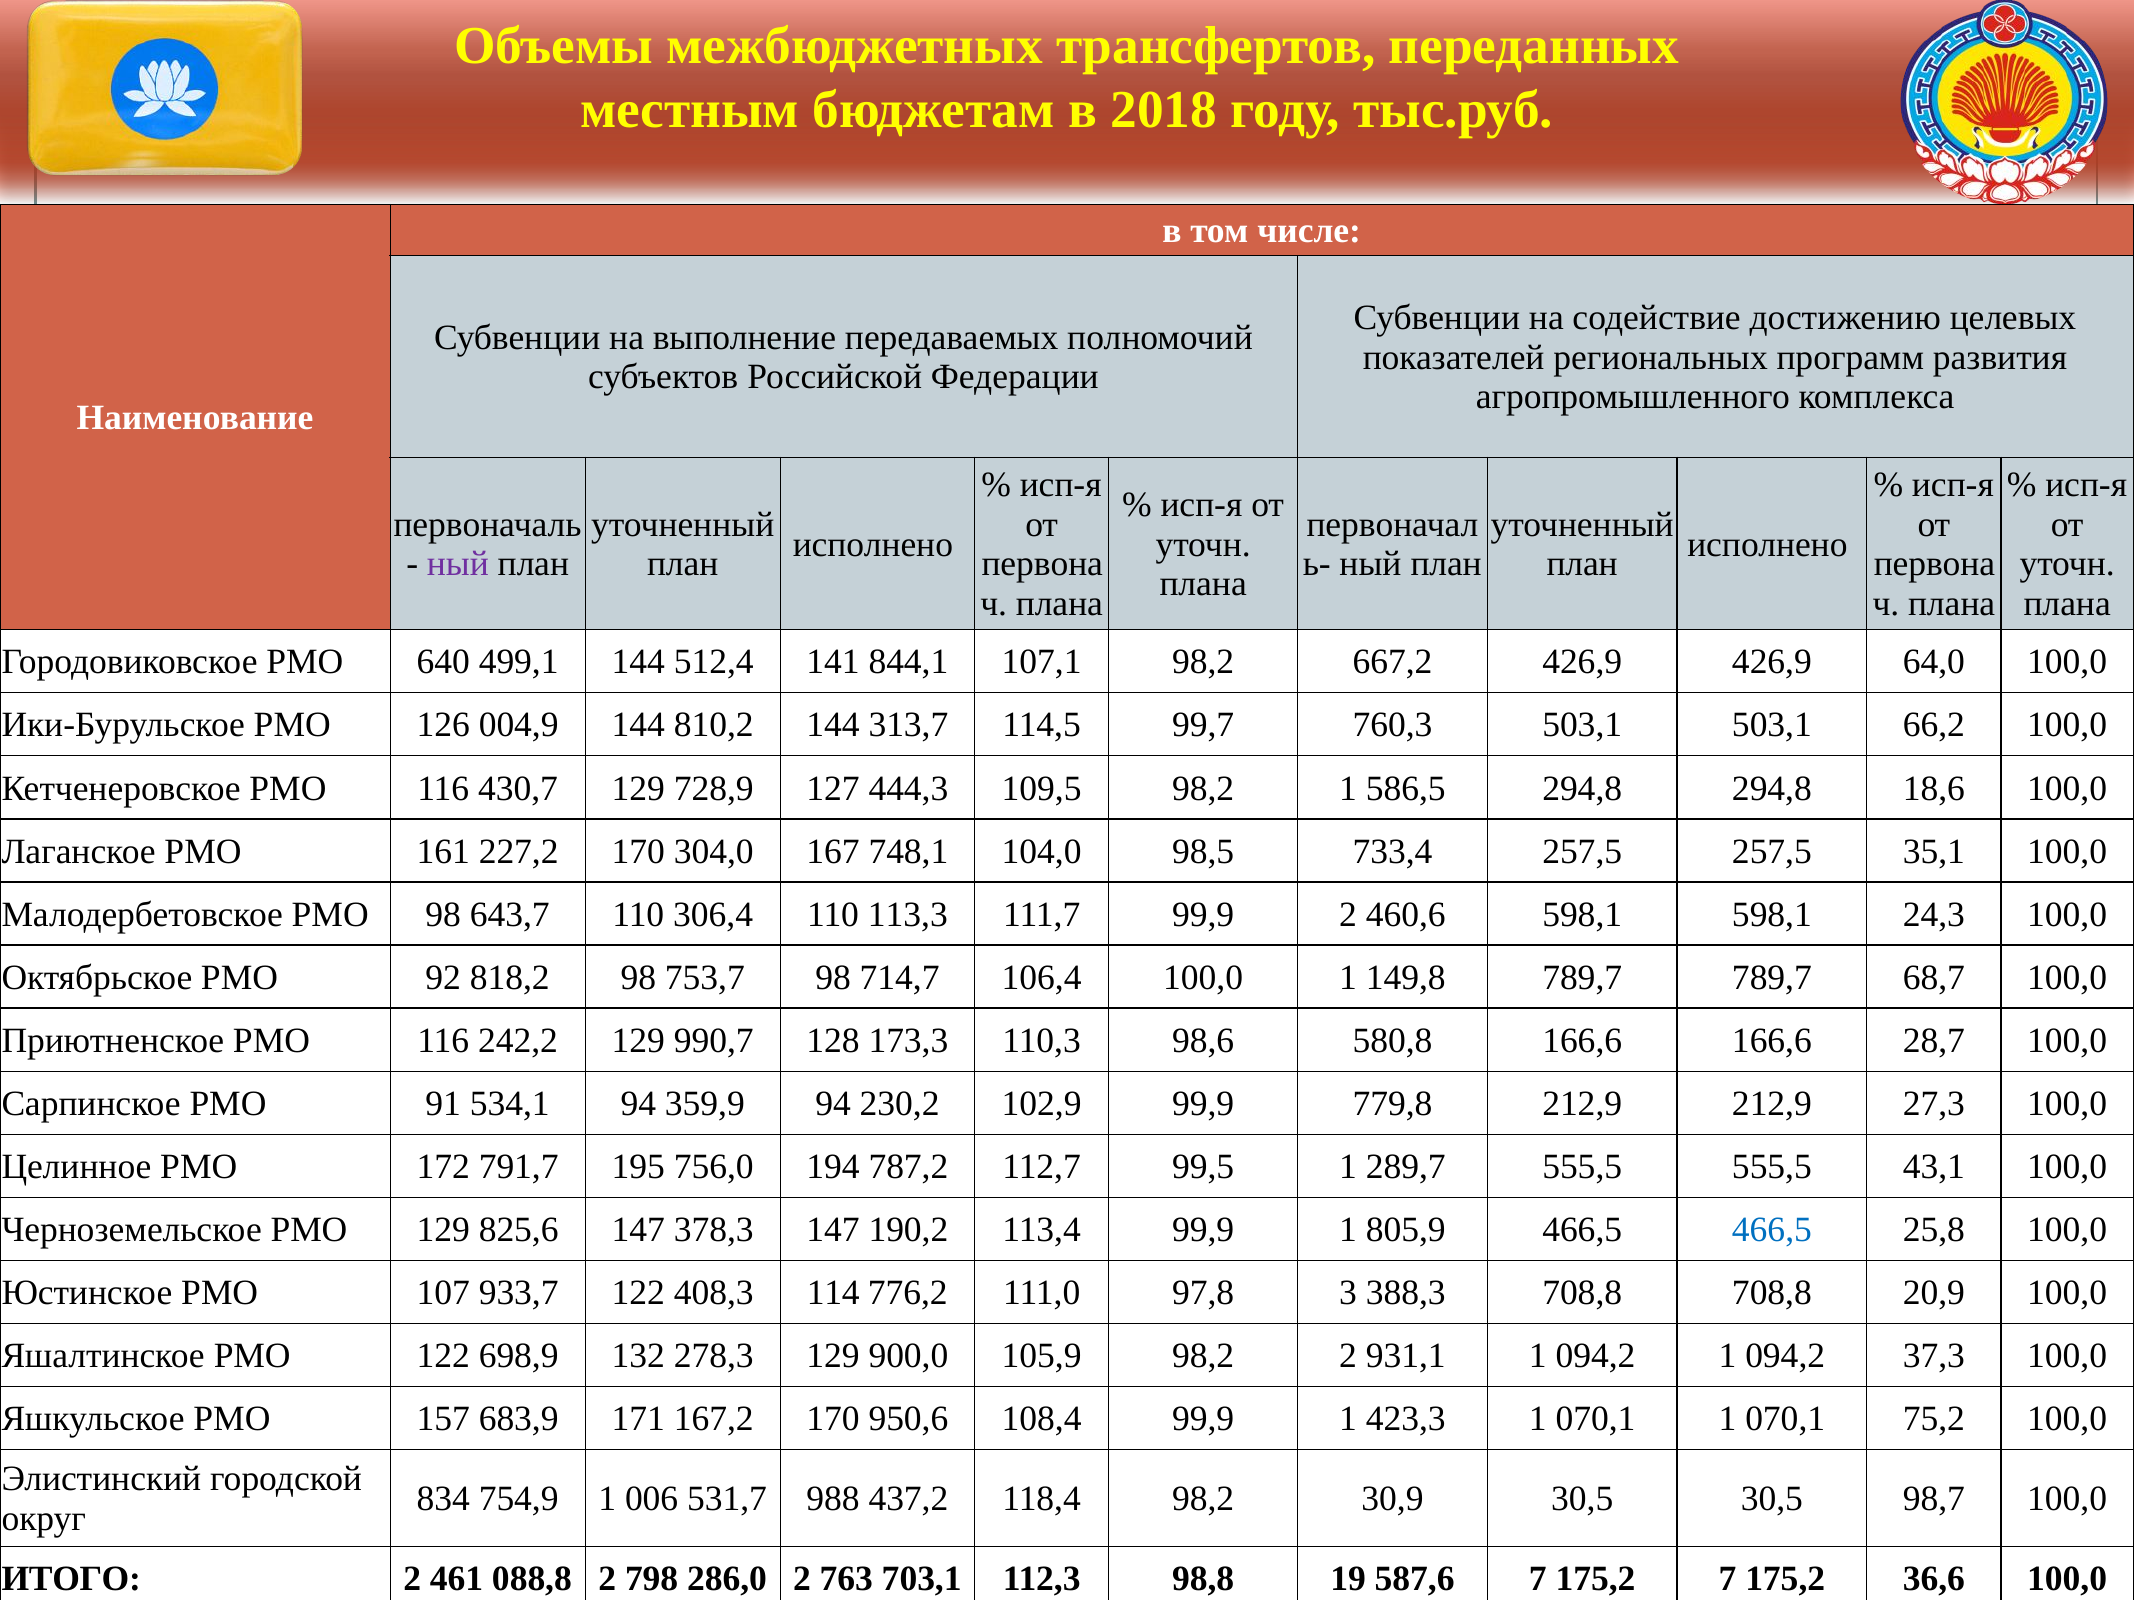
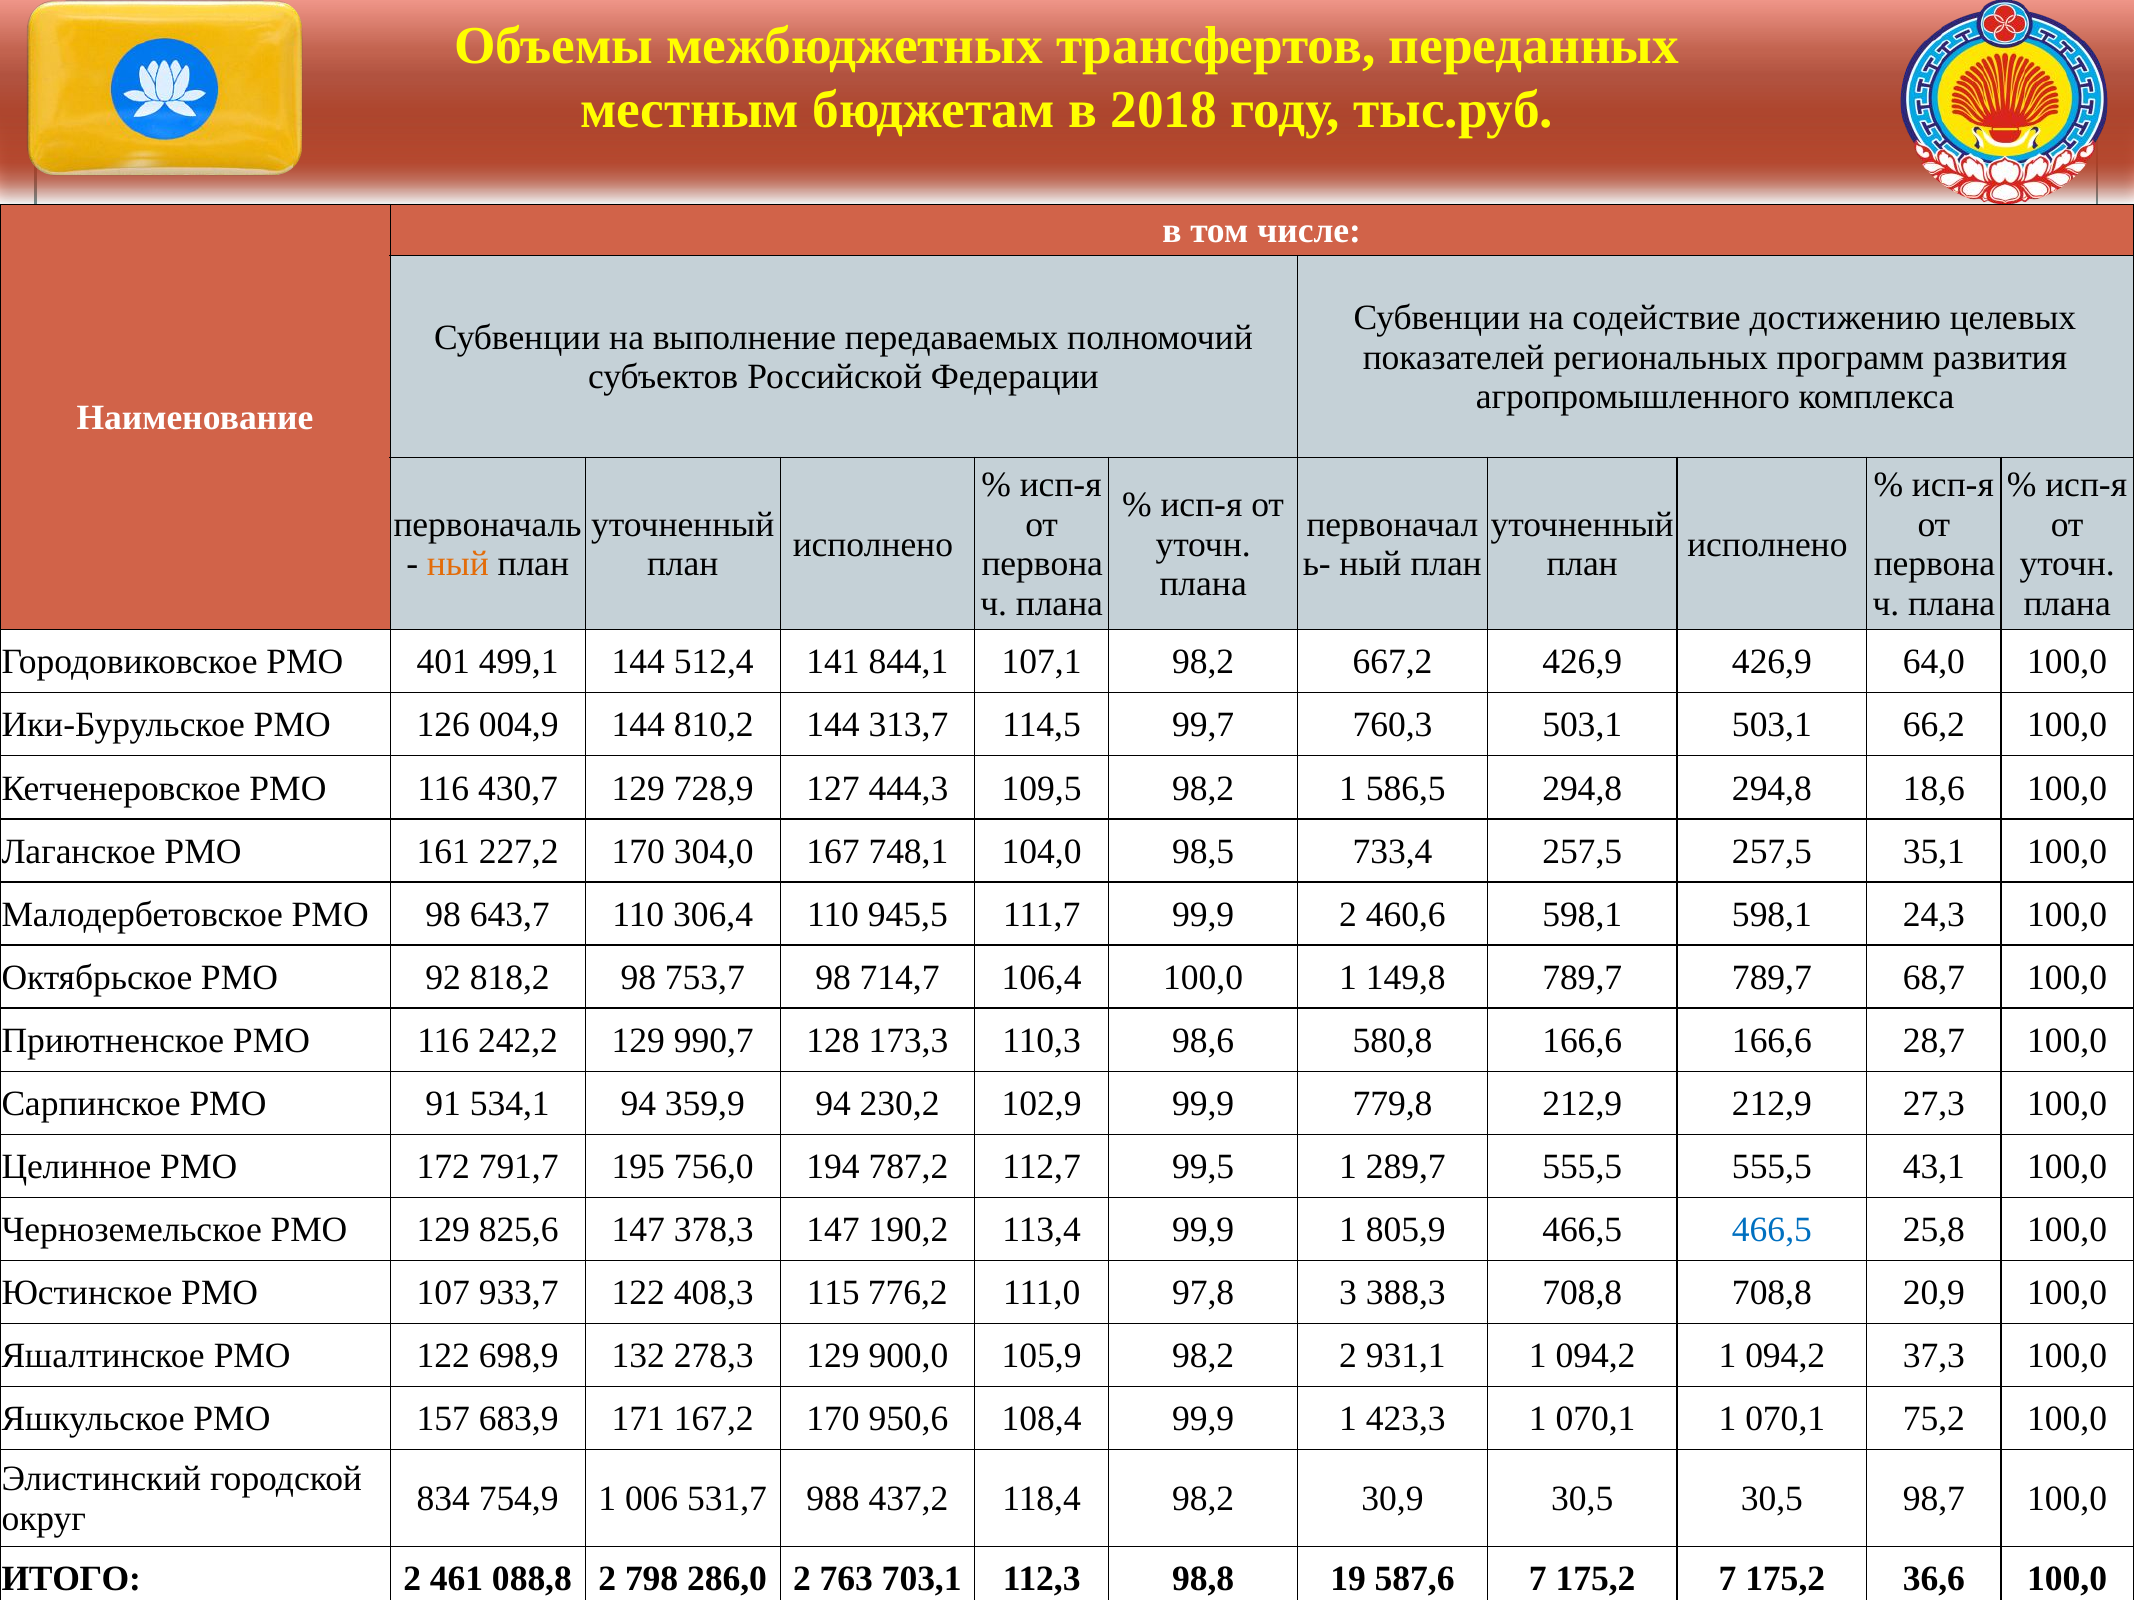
ный at (458, 564) colour: purple -> orange
640: 640 -> 401
113,3: 113,3 -> 945,5
114: 114 -> 115
